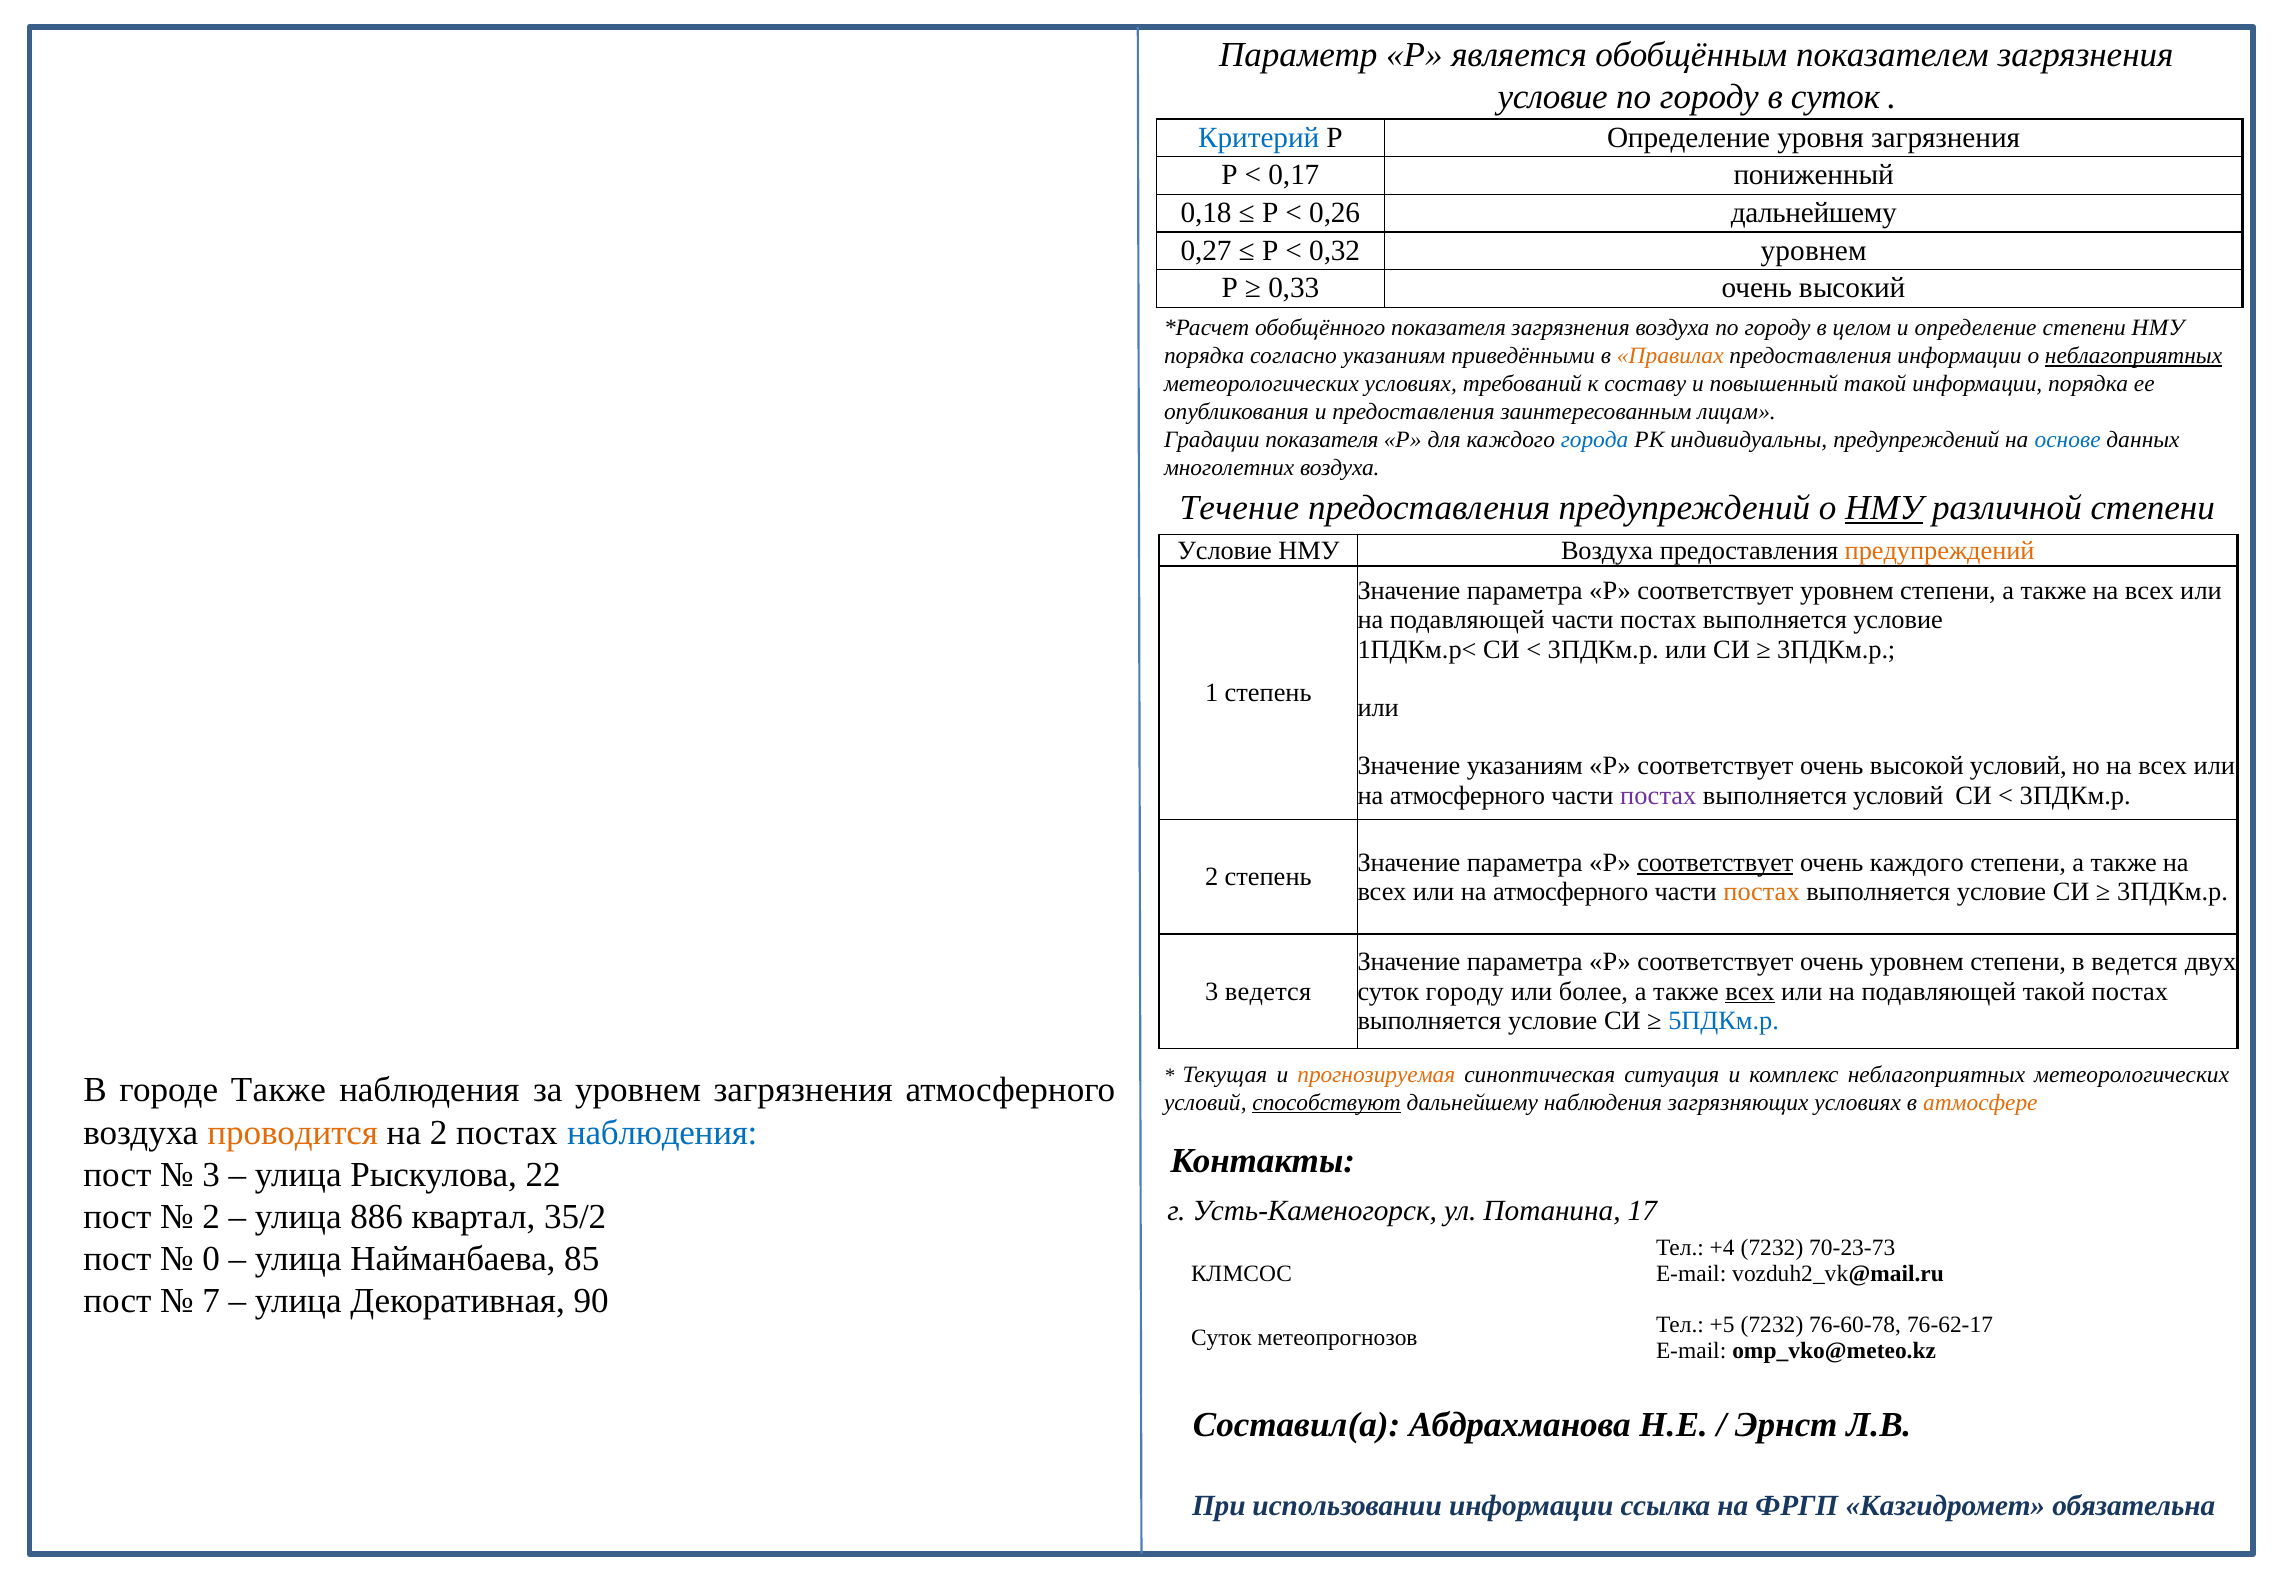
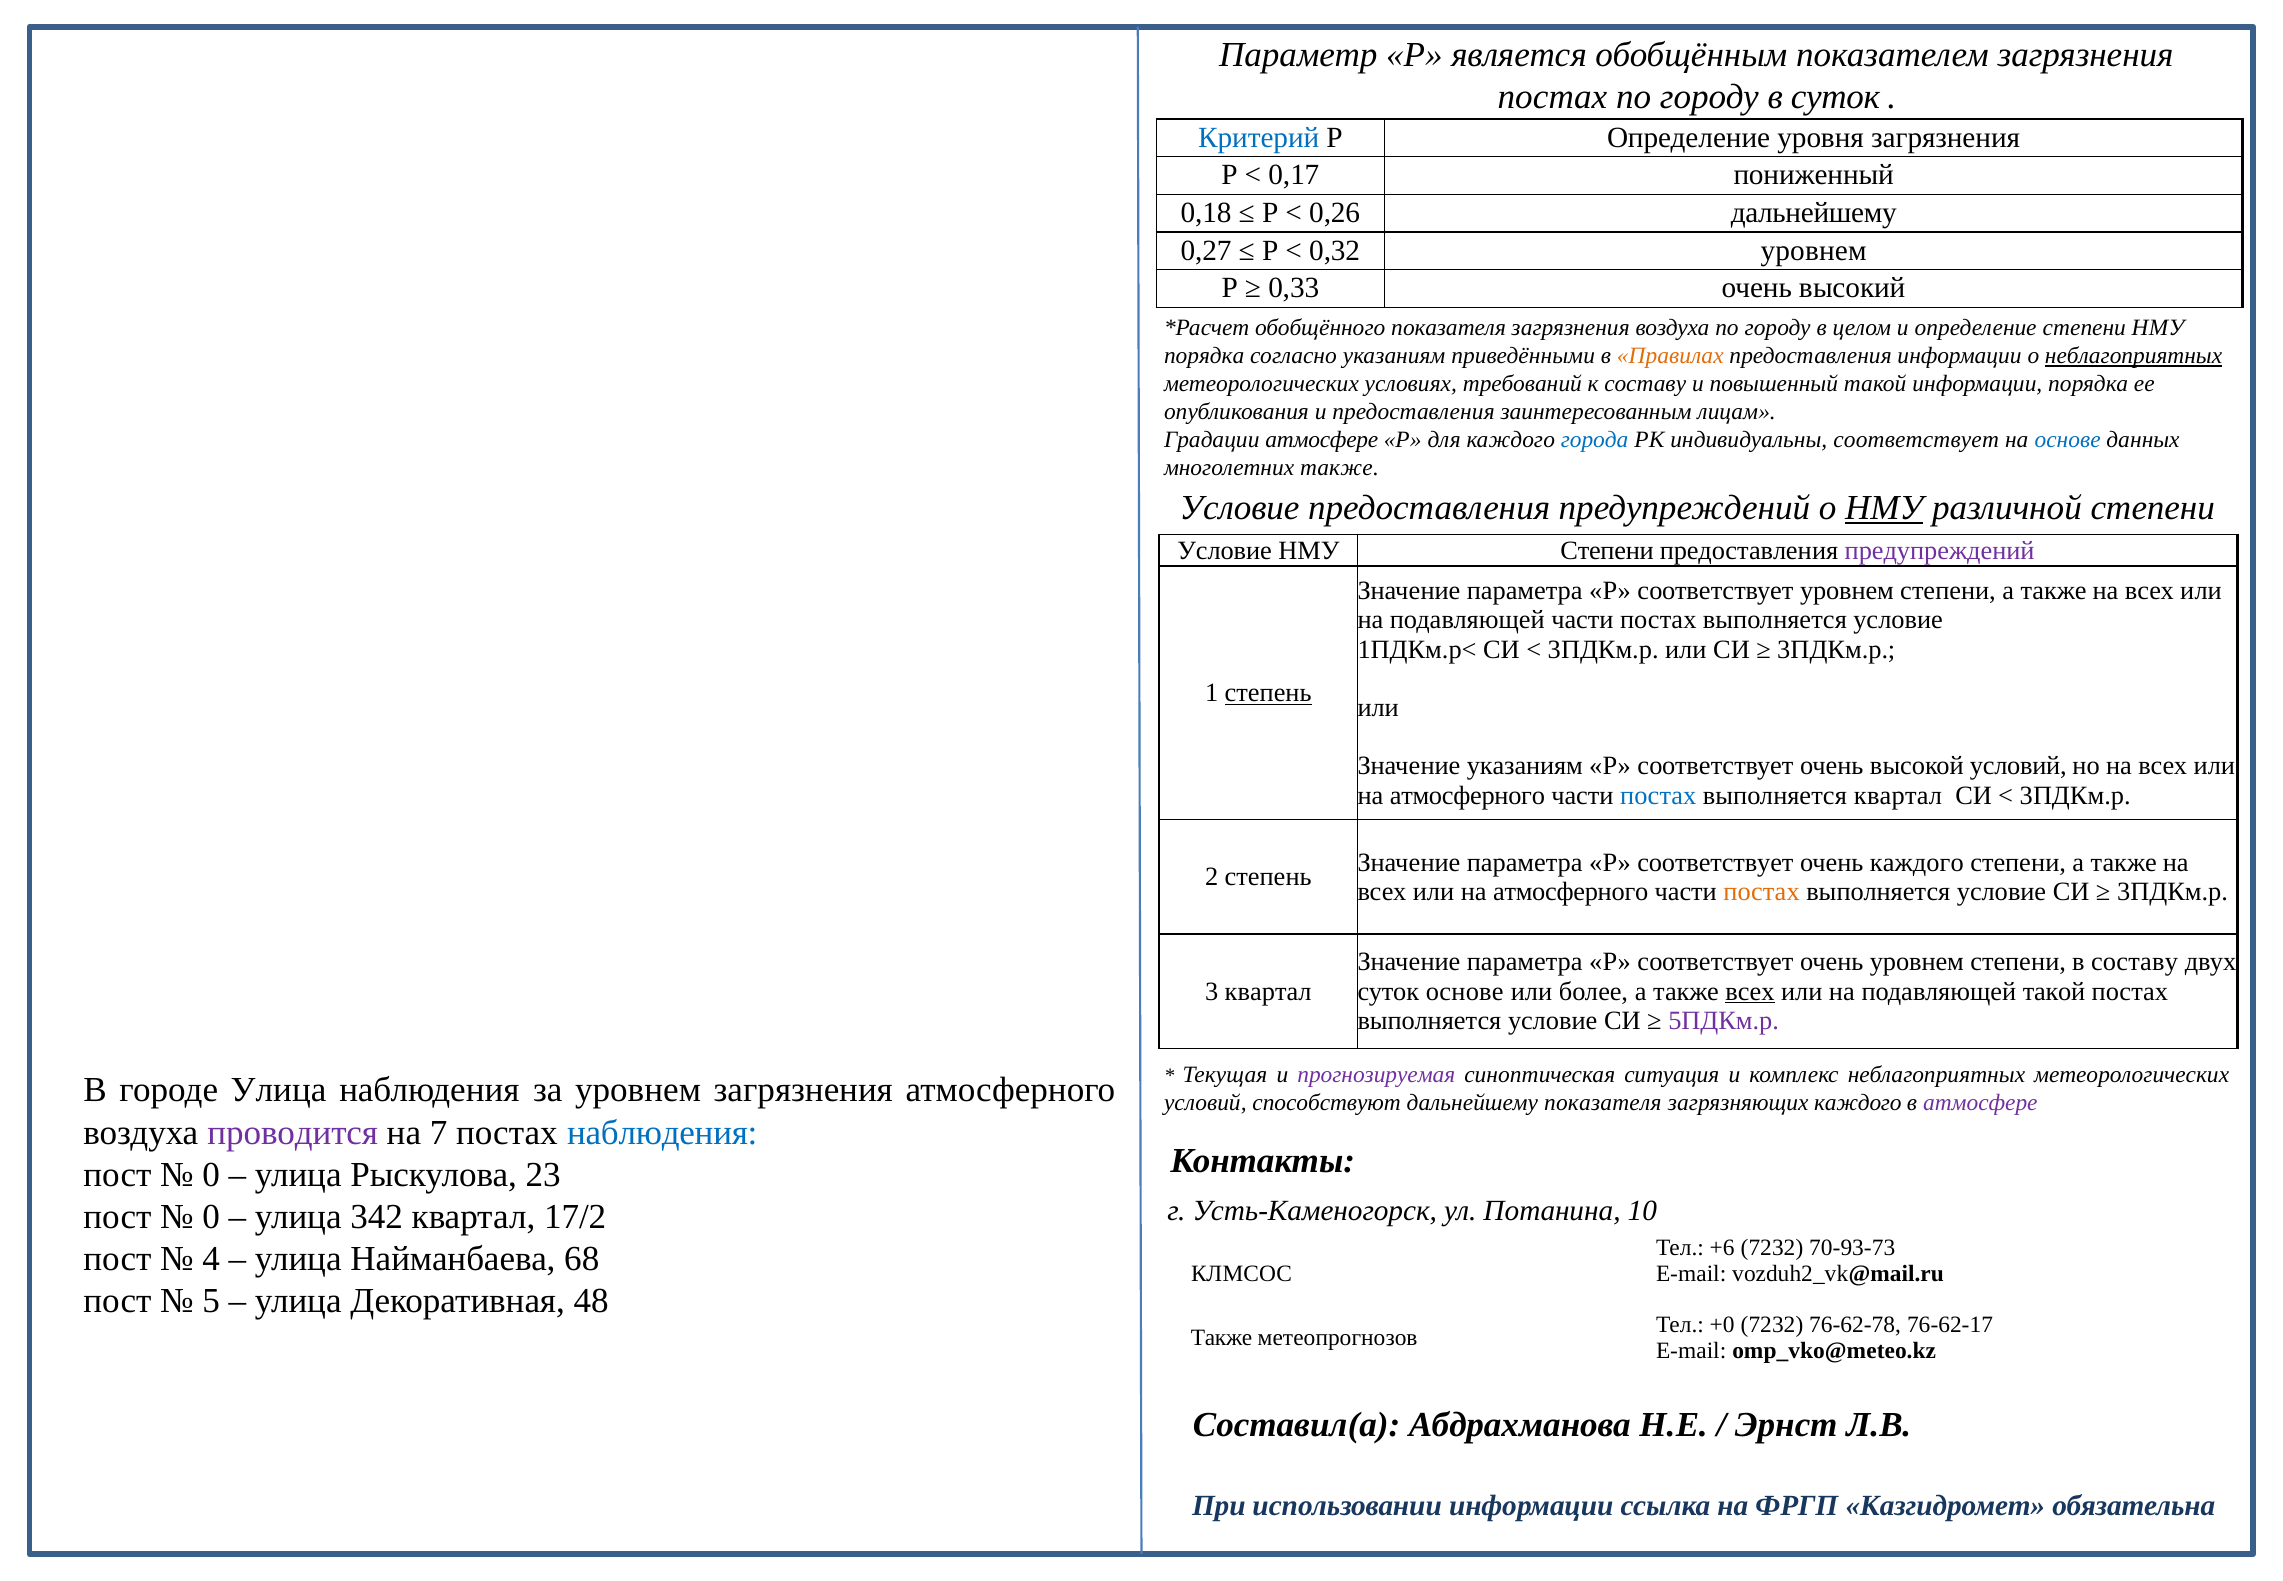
условие at (1553, 97): условие -> постах
Градации показателя: показателя -> атмосфере
индивидуальны предупреждений: предупреждений -> соответствует
многолетних воздуха: воздуха -> также
Течение at (1239, 508): Течение -> Условие
НМУ Воздуха: Воздуха -> Степени
предупреждений at (1940, 550) colour: orange -> purple
степень at (1268, 693) underline: none -> present
постах at (1658, 795) colour: purple -> blue
выполняется условий: условий -> квартал
соответствует at (1715, 862) underline: present -> none
в ведется: ведется -> составу
3 ведется: ведется -> квартал
суток городу: городу -> основе
5ПДКм.р colour: blue -> purple
прогнозируемая colour: orange -> purple
городе Также: Также -> Улица
способствуют underline: present -> none
дальнейшему наблюдения: наблюдения -> показателя
загрязняющих условиях: условиях -> каждого
атмосфере at (1980, 1102) colour: orange -> purple
проводится colour: orange -> purple
на 2: 2 -> 7
3 at (211, 1174): 3 -> 0
22: 22 -> 23
17: 17 -> 10
2 at (211, 1216): 2 -> 0
886: 886 -> 342
35/2: 35/2 -> 17/2
+4: +4 -> +6
70-23-73: 70-23-73 -> 70-93-73
0: 0 -> 4
85: 85 -> 68
7: 7 -> 5
90: 90 -> 48
+5: +5 -> +0
76-60-78: 76-60-78 -> 76-62-78
Суток at (1221, 1337): Суток -> Также
